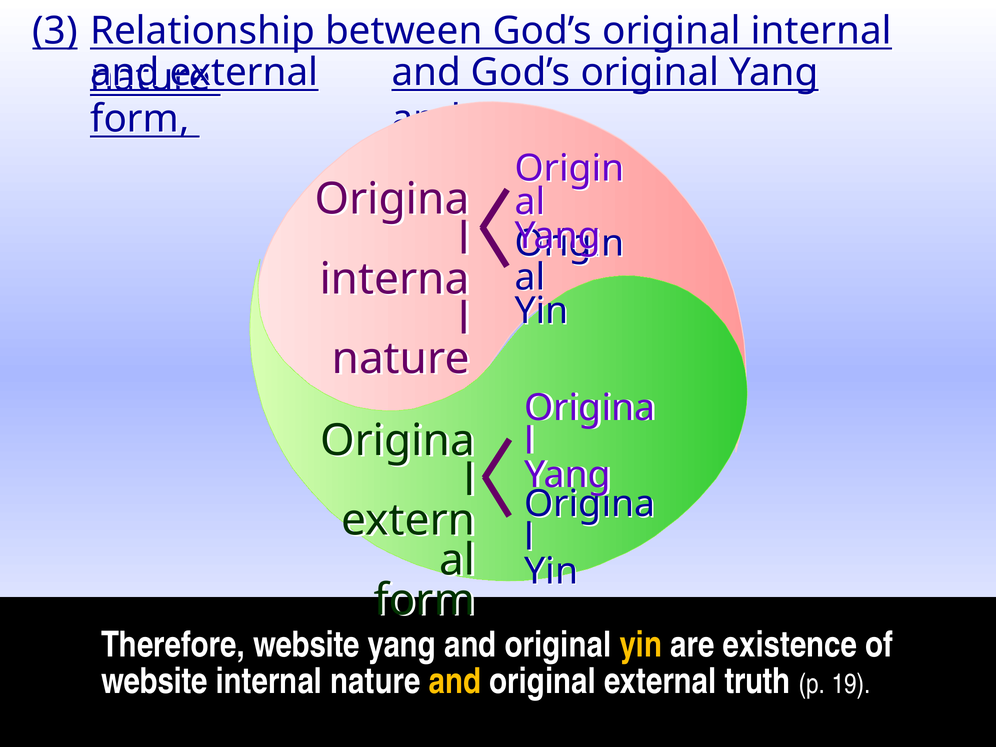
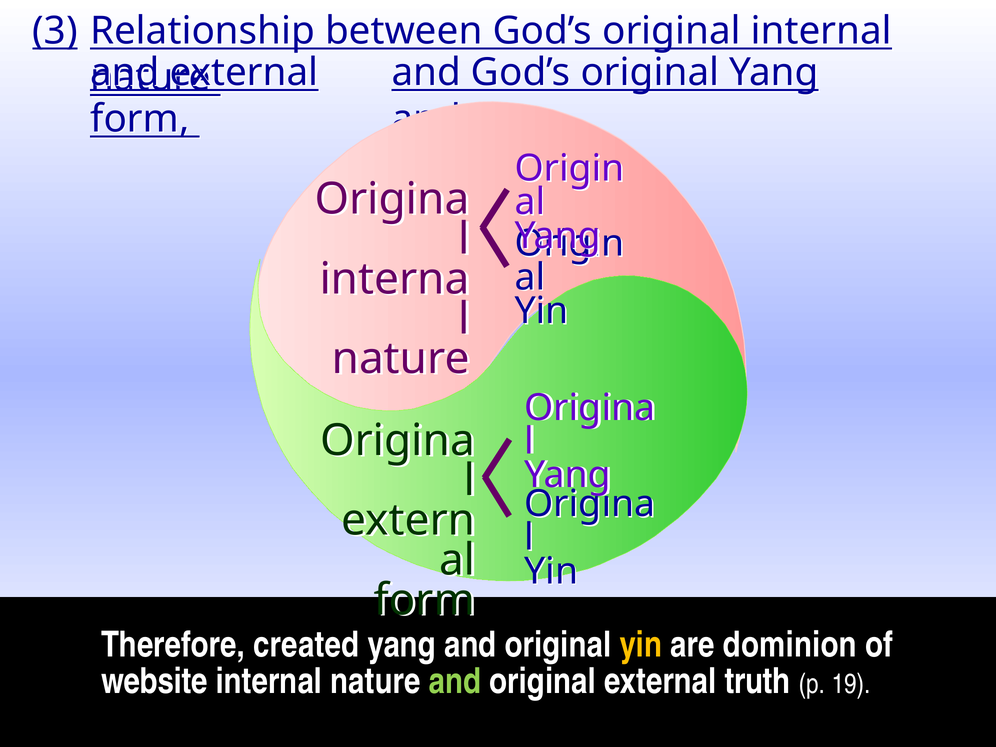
Therefore website: website -> created
existence: existence -> dominion
and at (455, 681) colour: yellow -> light green
